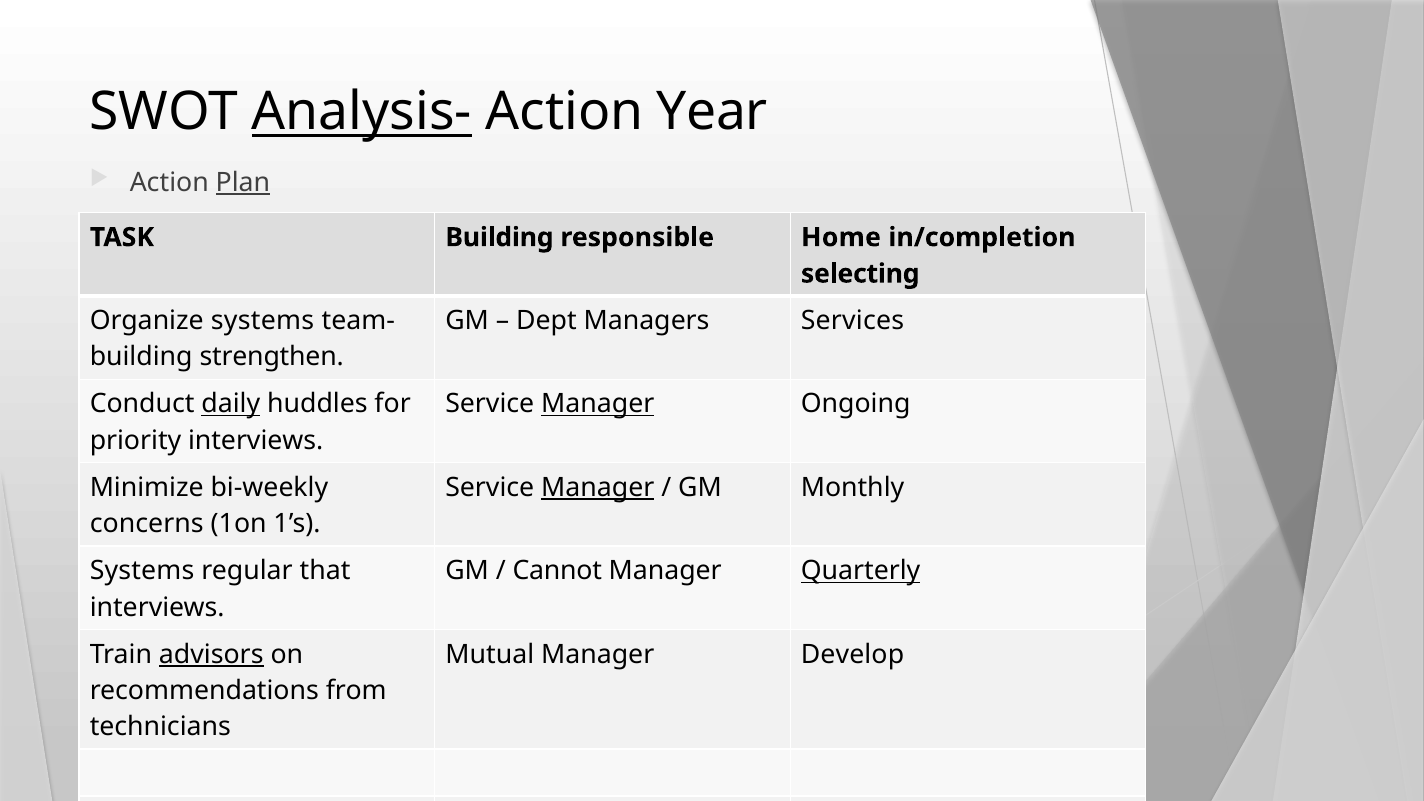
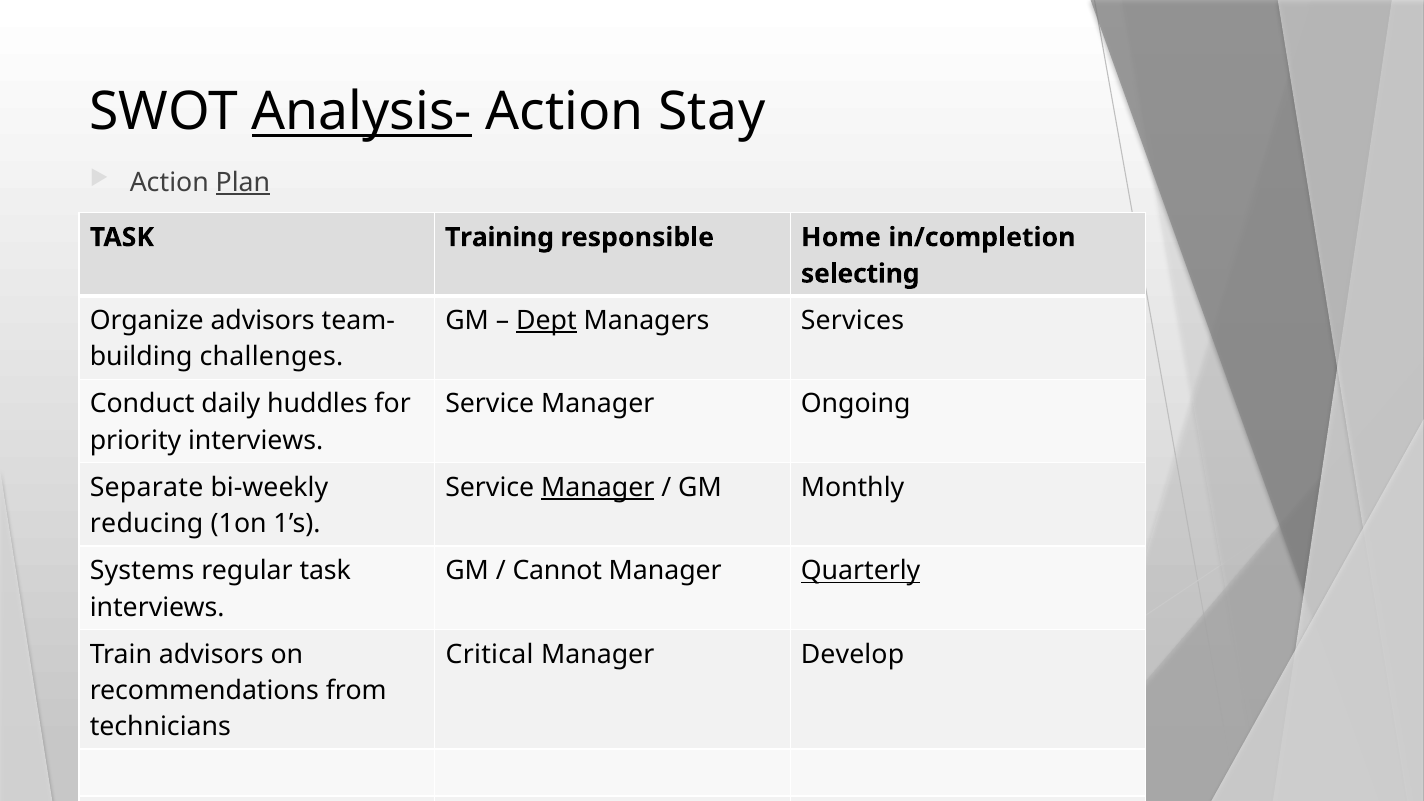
Year: Year -> Stay
TASK Building: Building -> Training
Organize systems: systems -> advisors
Dept underline: none -> present
strengthen: strengthen -> challenges
daily underline: present -> none
Manager at (598, 404) underline: present -> none
Minimize: Minimize -> Separate
concerns: concerns -> reducing
regular that: that -> task
advisors at (211, 654) underline: present -> none
Mutual: Mutual -> Critical
